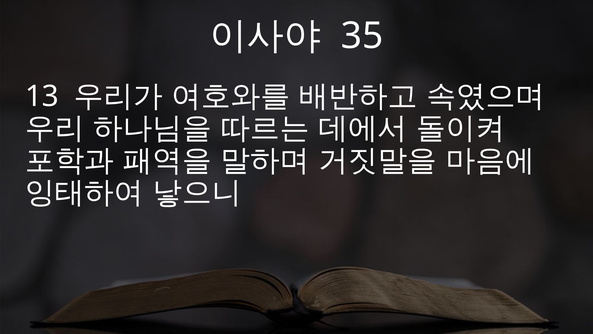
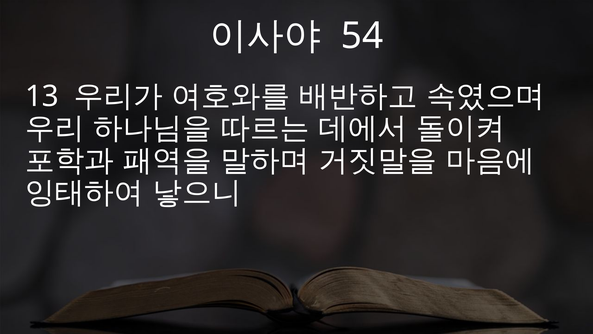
35: 35 -> 54
